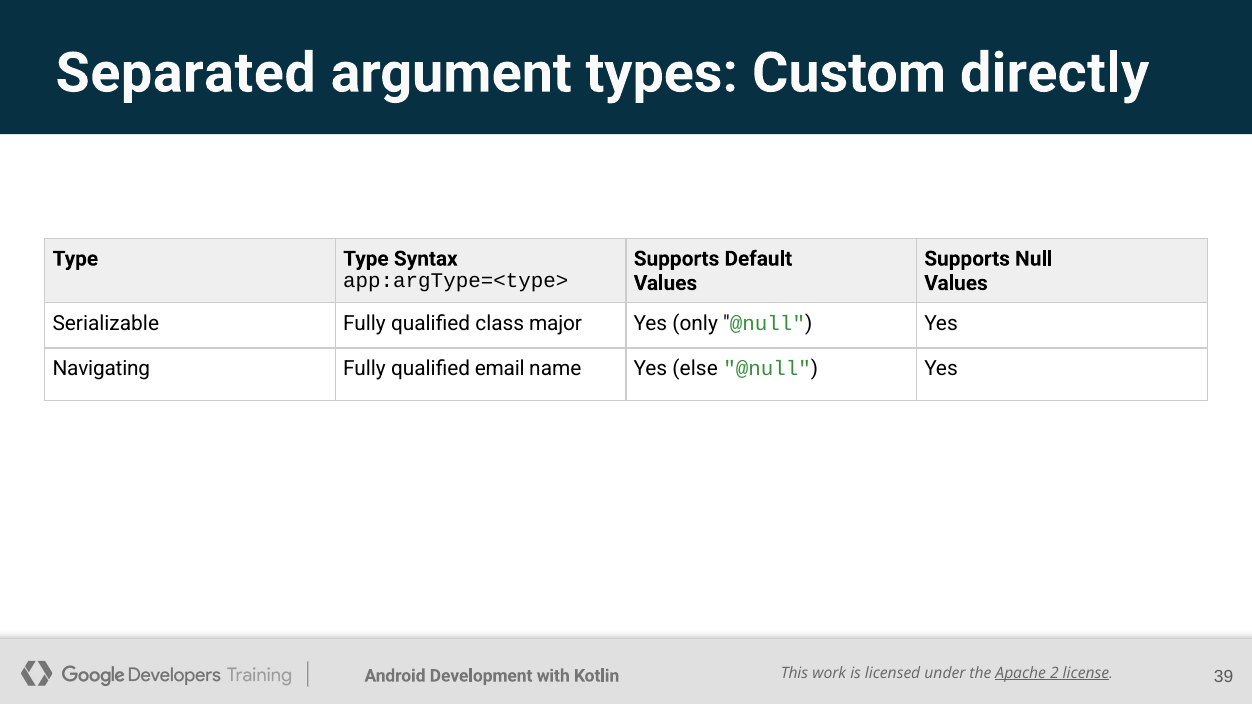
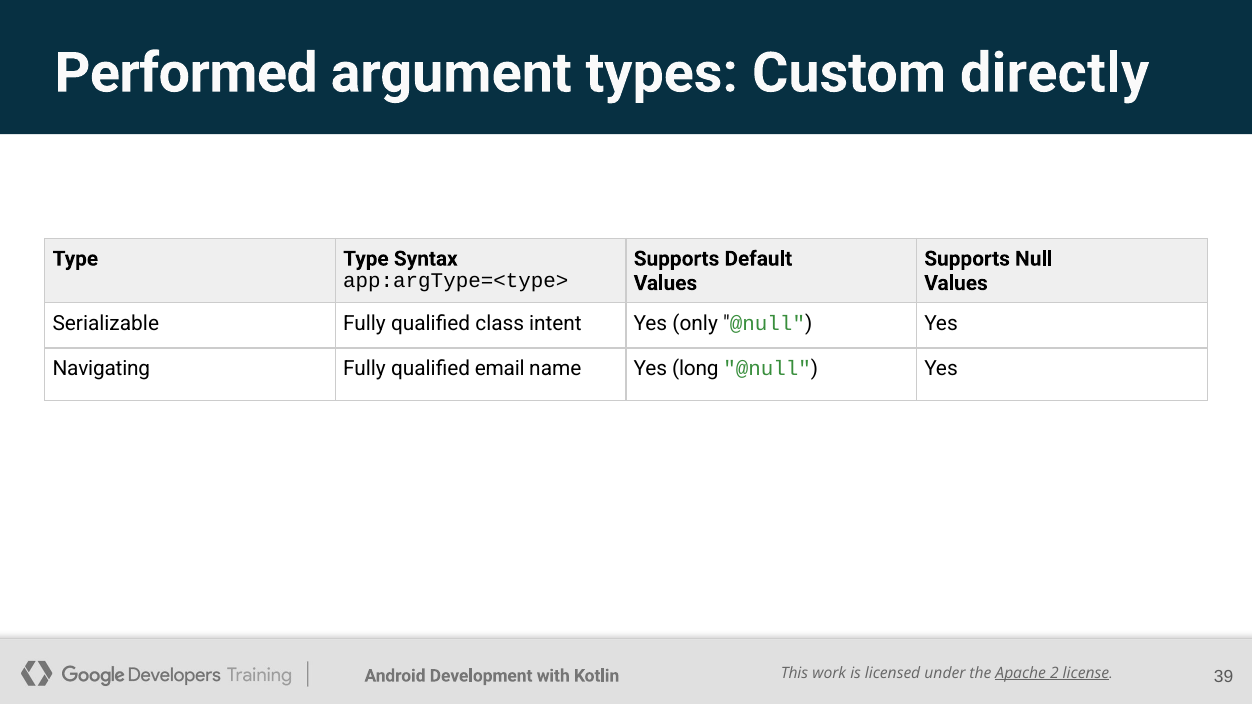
Separated: Separated -> Performed
major: major -> intent
else: else -> long
